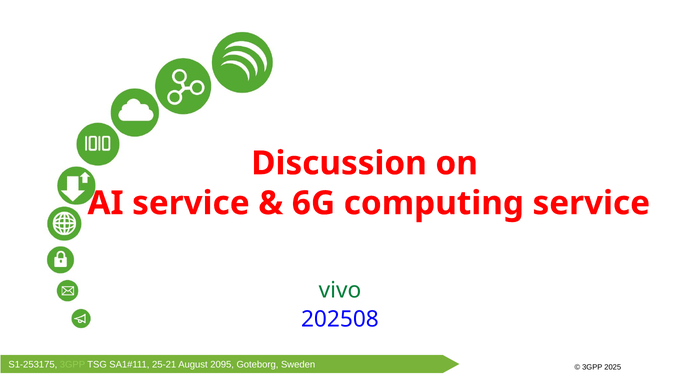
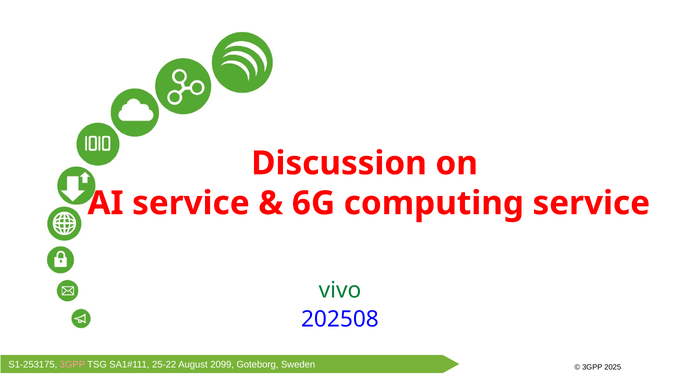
3GPP at (72, 365) colour: light green -> pink
25-21: 25-21 -> 25-22
2095: 2095 -> 2099
